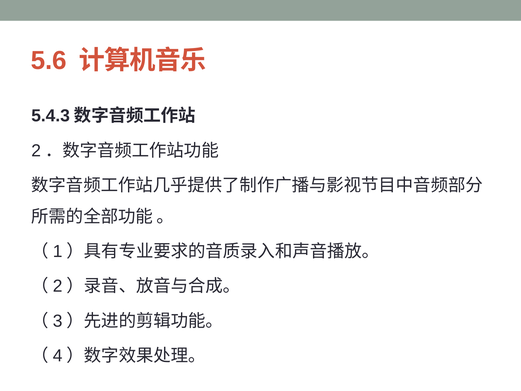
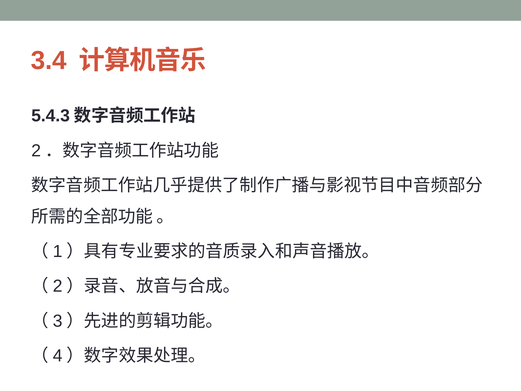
5.6: 5.6 -> 3.4
